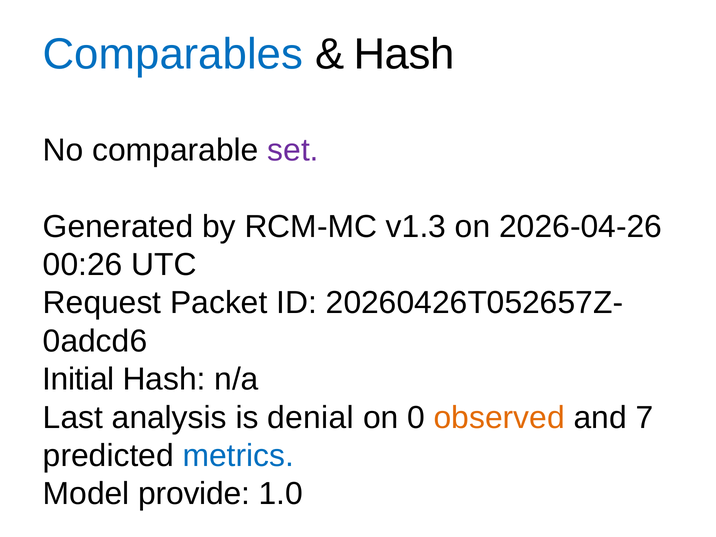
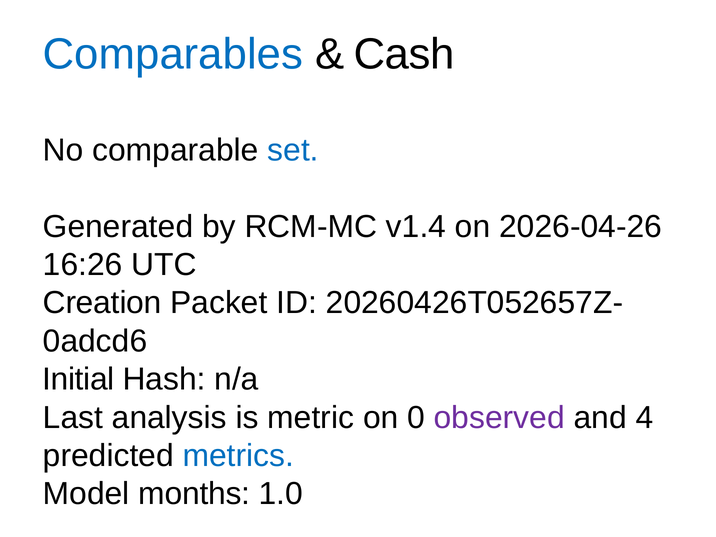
Hash at (404, 54): Hash -> Cash
set colour: purple -> blue
v1.3: v1.3 -> v1.4
00:26: 00:26 -> 16:26
Request: Request -> Creation
denial: denial -> metric
observed colour: orange -> purple
7: 7 -> 4
provide: provide -> months
